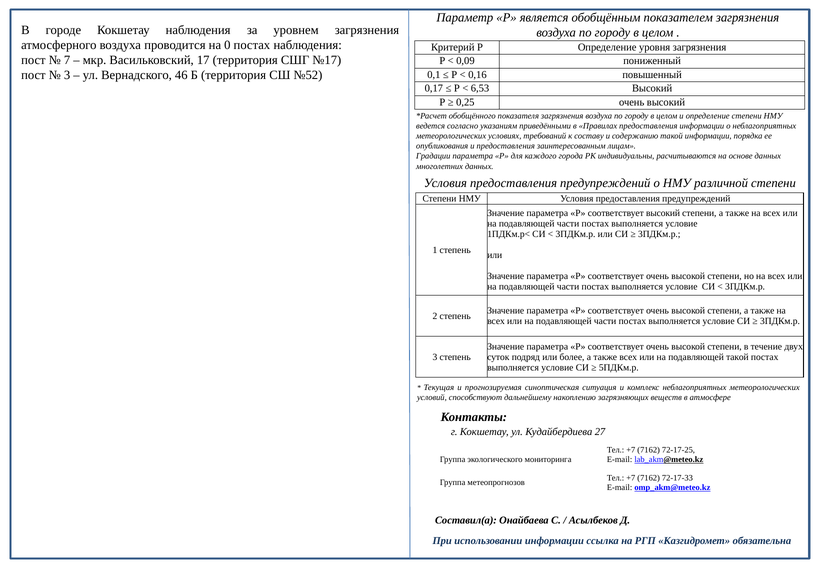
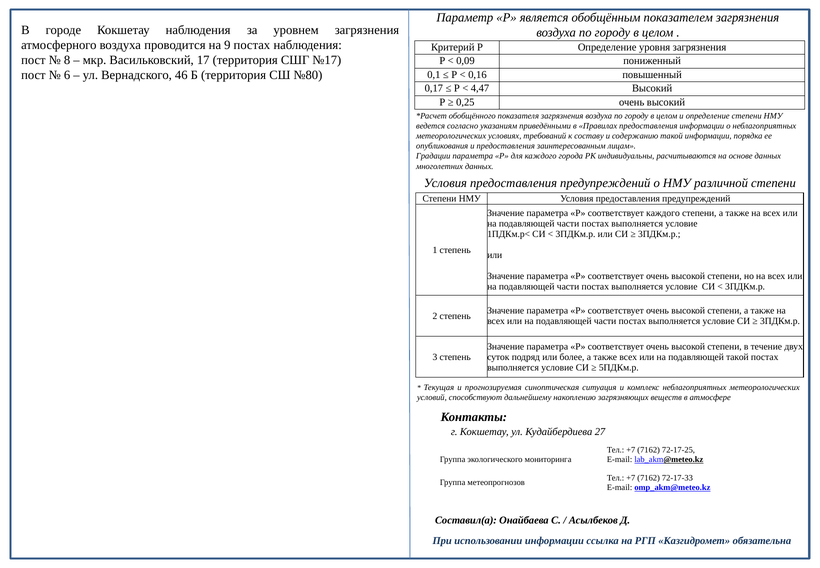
0: 0 -> 9
7: 7 -> 8
3 at (67, 75): 3 -> 6
№52: №52 -> №80
6,53: 6,53 -> 4,47
соответствует высокий: высокий -> каждого
